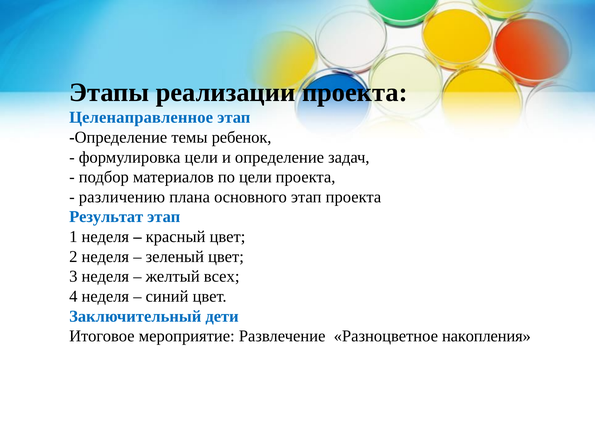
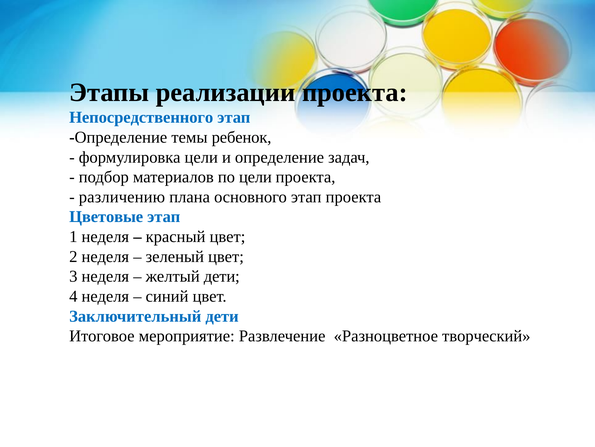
Целенаправленное: Целенаправленное -> Непосредственного
Результат: Результат -> Цветовые
желтый всех: всех -> дети
накопления: накопления -> творческий
